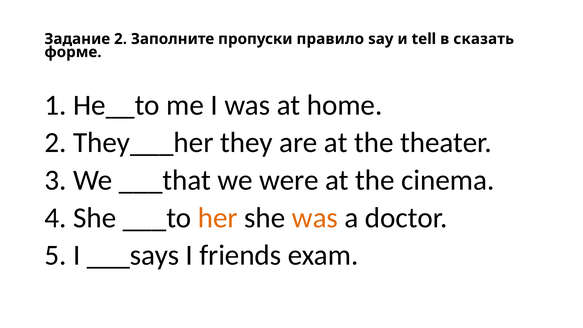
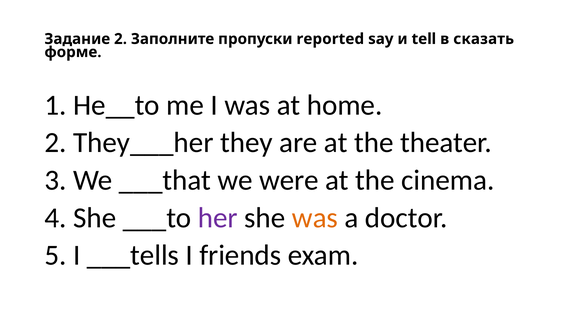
правило: правило -> reported
her colour: orange -> purple
___says: ___says -> ___tells
